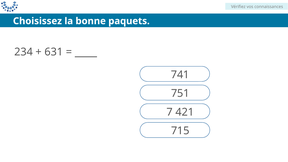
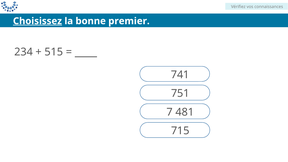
Choisissez underline: none -> present
paquets: paquets -> premier
631: 631 -> 515
421: 421 -> 481
